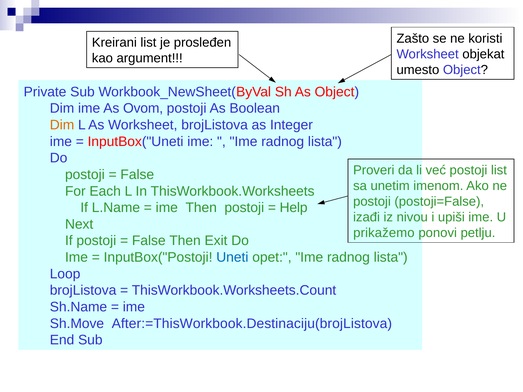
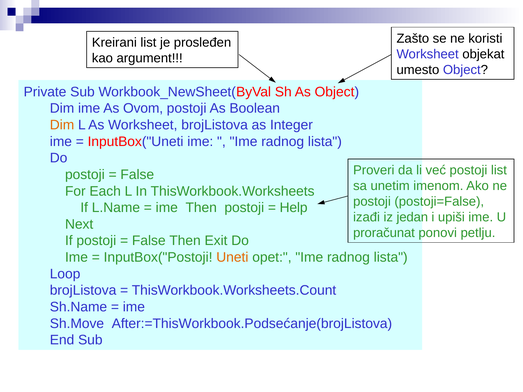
nivou: nivou -> jedan
prikažemo: prikažemo -> proračunat
Uneti colour: blue -> orange
After:=ThisWorkbook.Destinaciju(brojListova: After:=ThisWorkbook.Destinaciju(brojListova -> After:=ThisWorkbook.Podsećanje(brojListova
